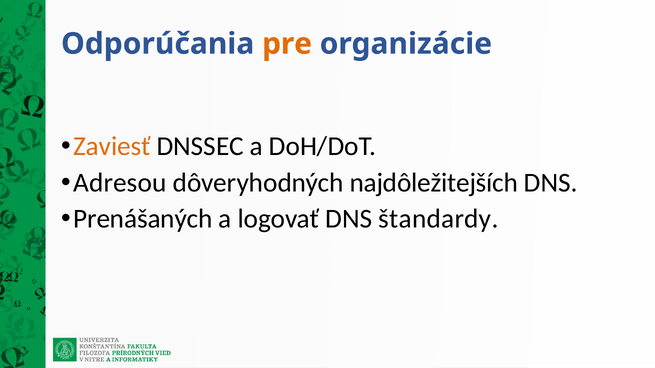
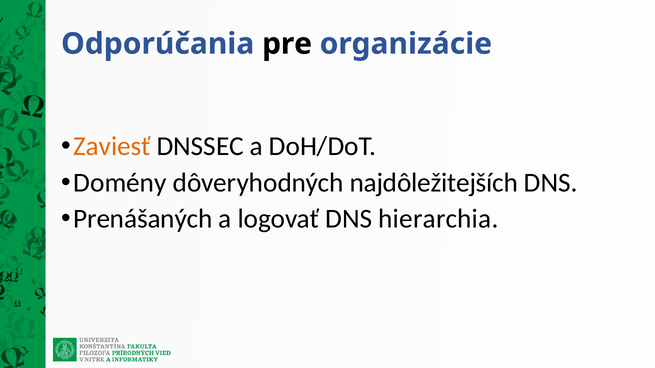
pre colour: orange -> black
Adresou: Adresou -> Domény
štandardy: štandardy -> hierarchia
